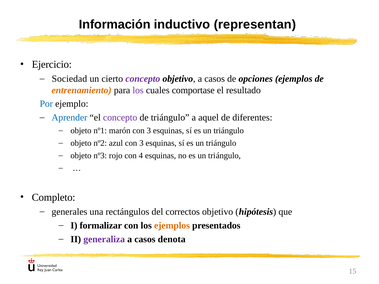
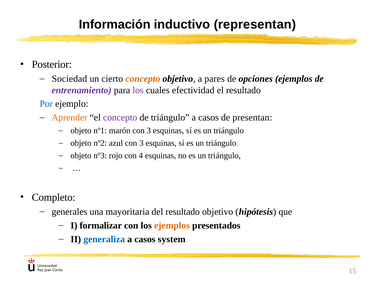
Ejercicio: Ejercicio -> Posterior
concepto at (143, 79) colour: purple -> orange
objetivo a casos: casos -> pares
entrenamiento colour: orange -> purple
comportase: comportase -> efectividad
Aprender colour: blue -> orange
triángulo a aquel: aquel -> casos
diferentes: diferentes -> presentan
rectángulos: rectángulos -> mayoritaria
del correctos: correctos -> resultado
generaliza colour: purple -> blue
denota: denota -> system
